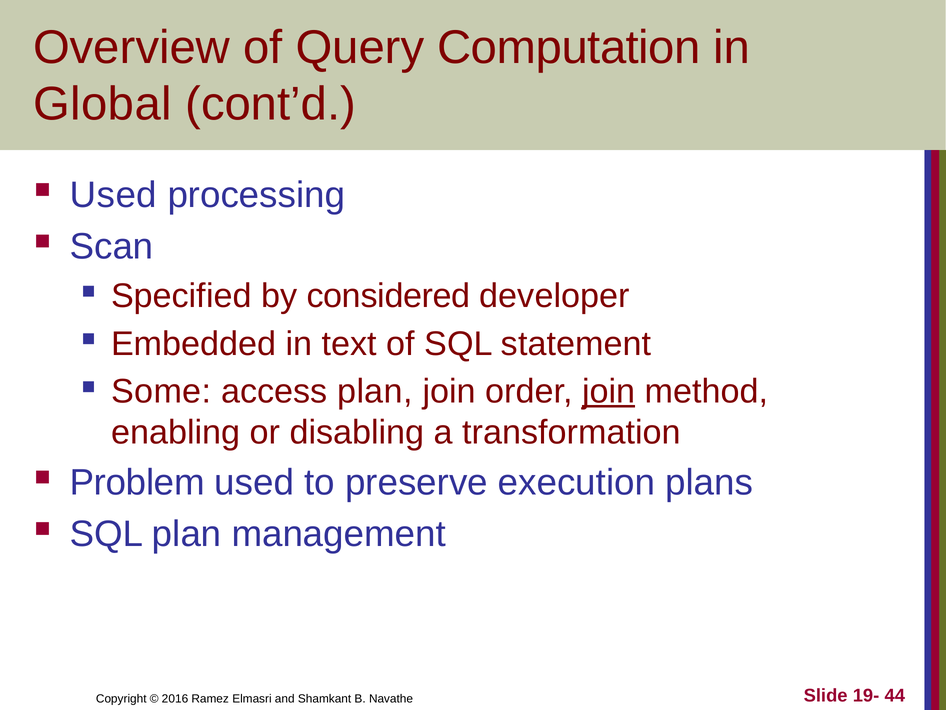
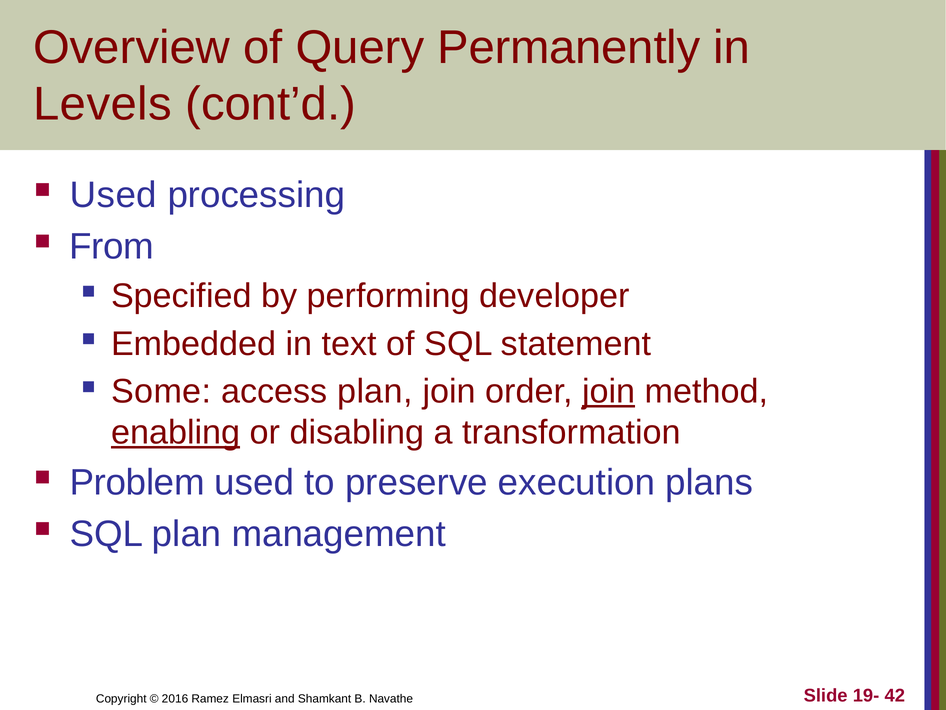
Computation: Computation -> Permanently
Global: Global -> Levels
Scan: Scan -> From
considered: considered -> performing
enabling underline: none -> present
44: 44 -> 42
